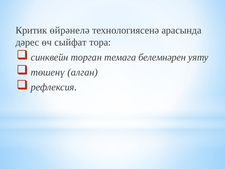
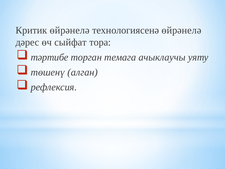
технологиясенә арасында: арасында -> өйрәнелә
синквейн: синквейн -> тәртибе
белемнәрен: белемнәрен -> ачыклаучы
